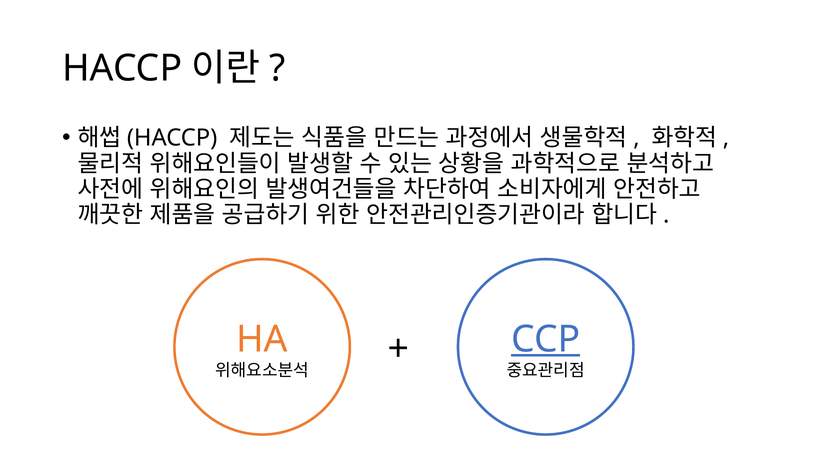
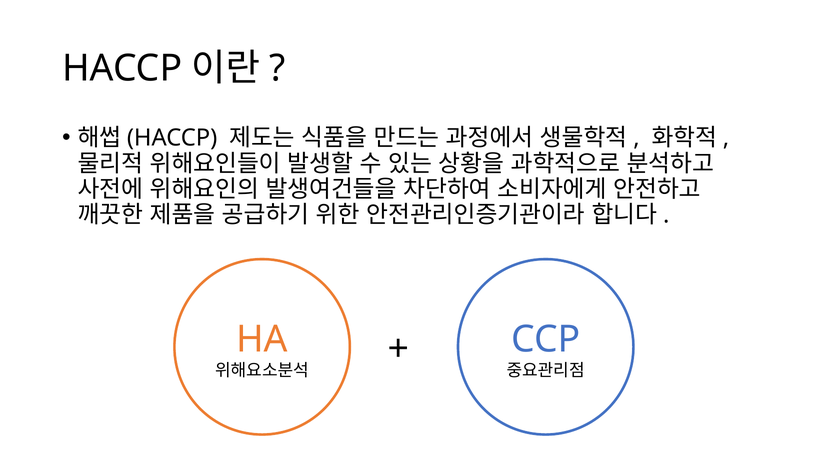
CCP underline: present -> none
